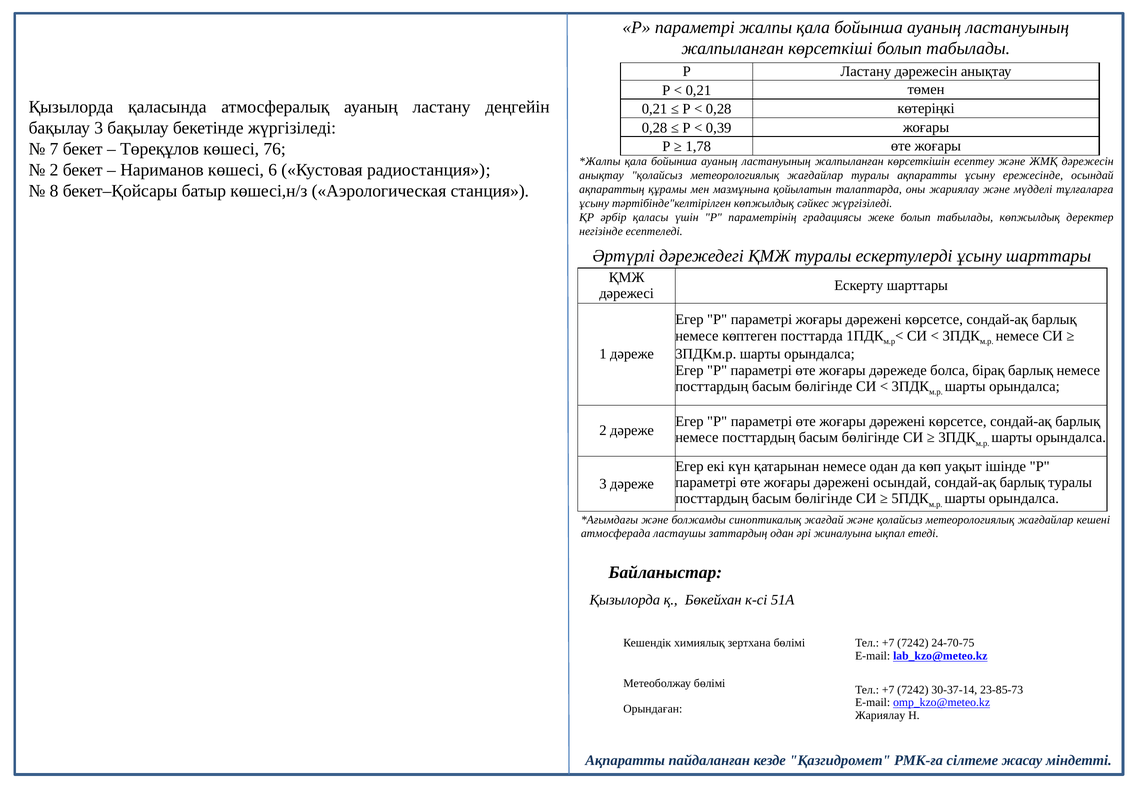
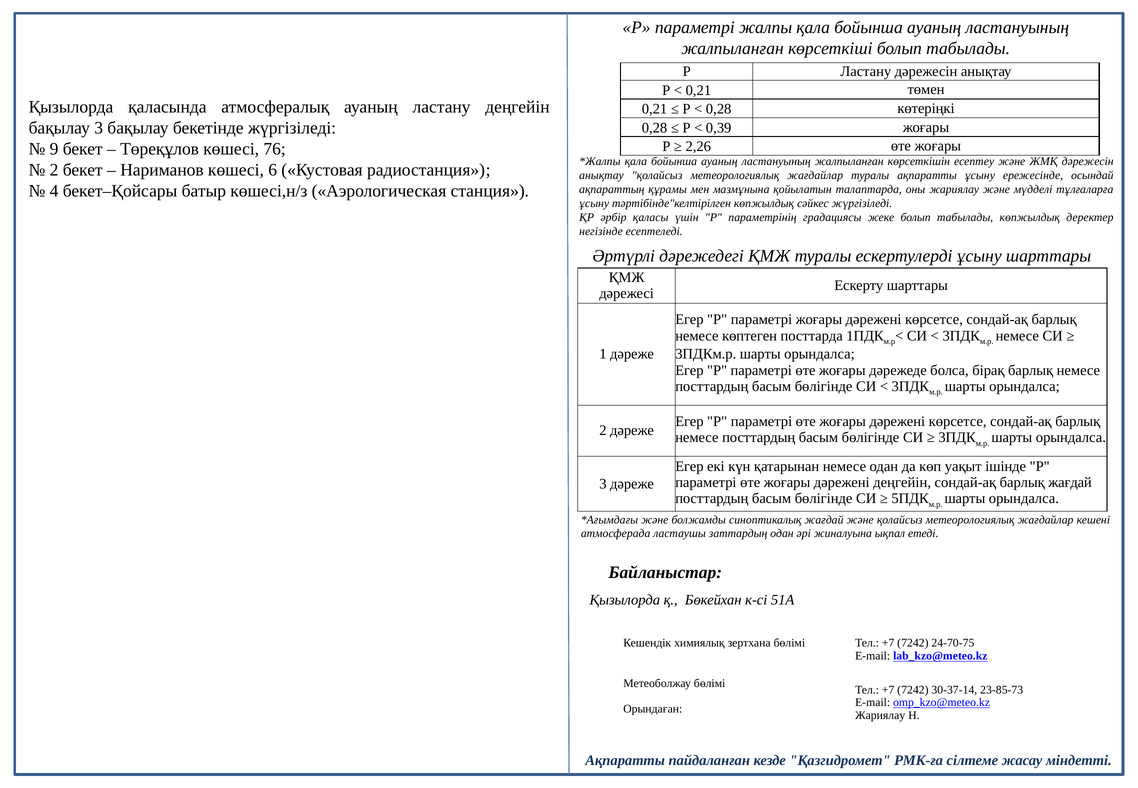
1,78: 1,78 -> 2,26
7: 7 -> 9
8: 8 -> 4
дәрежені осындай: осындай -> деңгейін
барлық туралы: туралы -> жағдай
